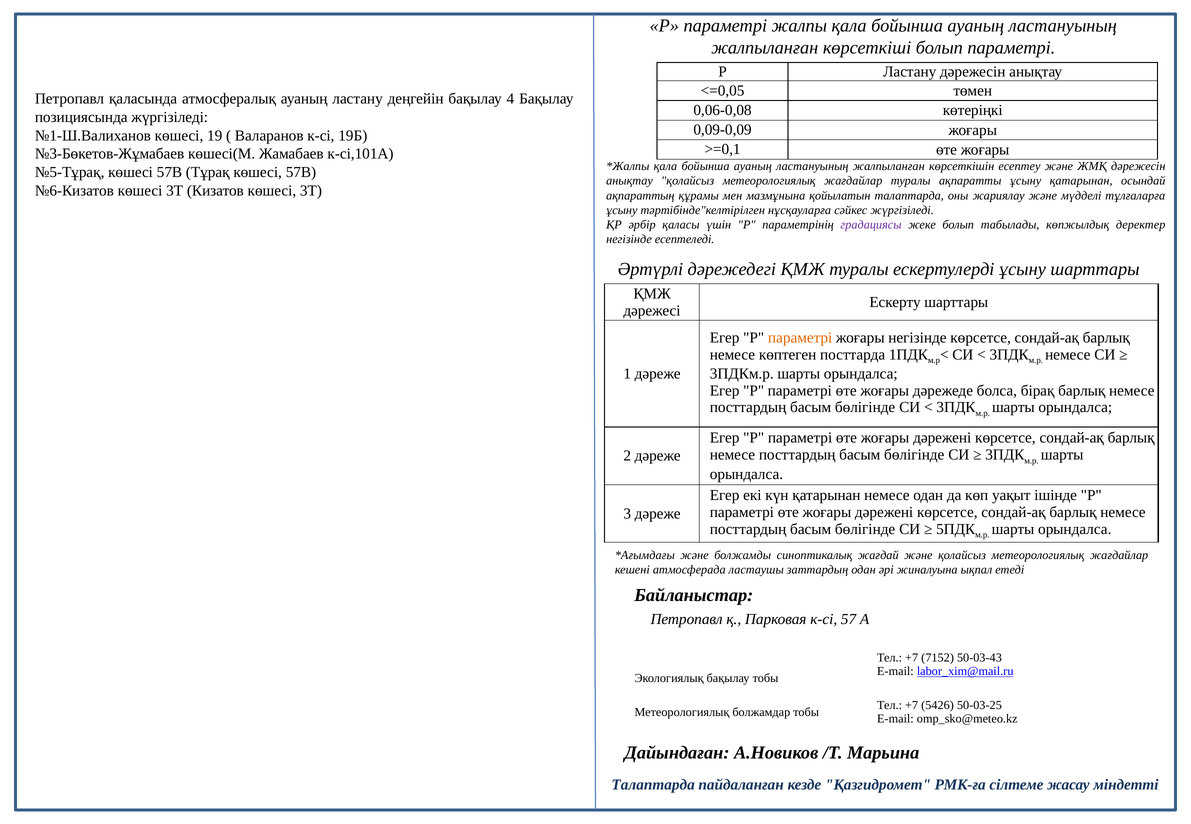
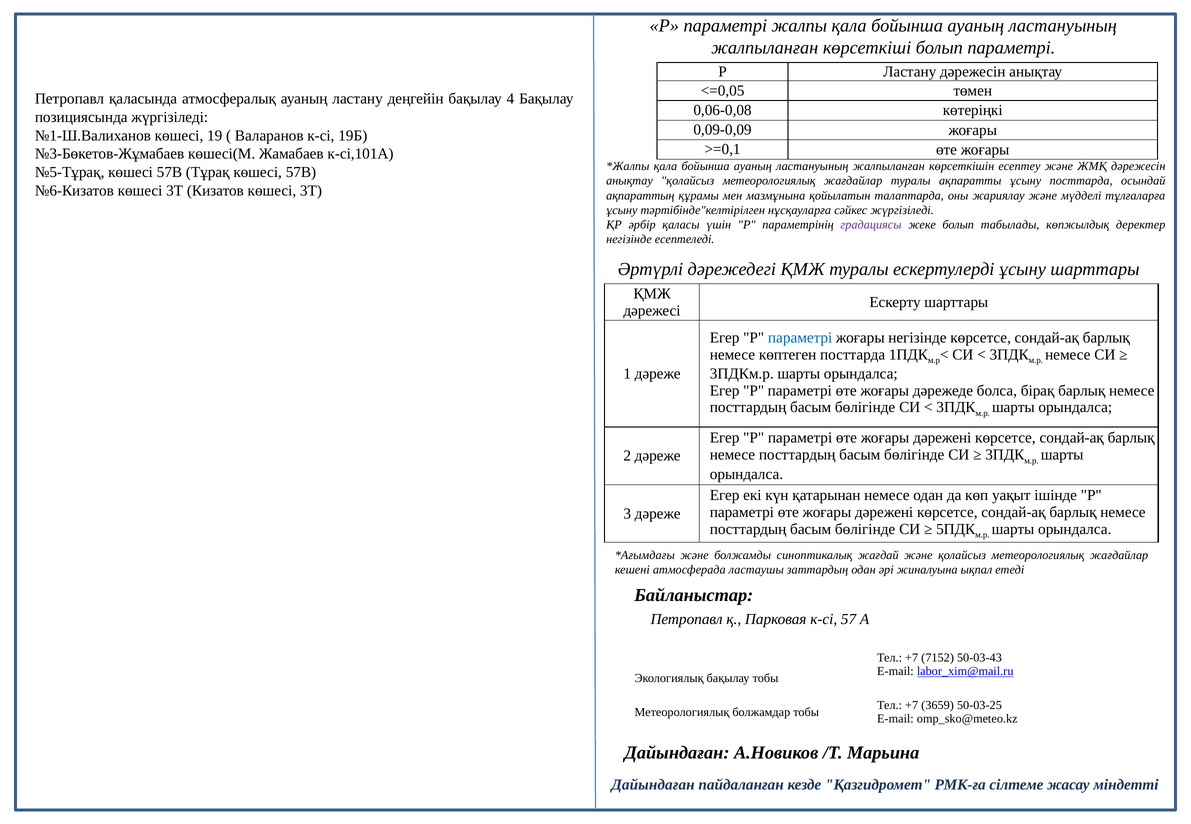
ұсыну қатарынан: қатарынан -> посттарда
параметрі at (800, 338) colour: orange -> blue
5426: 5426 -> 3659
Талаптарда at (653, 785): Талаптарда -> Дайындаған
